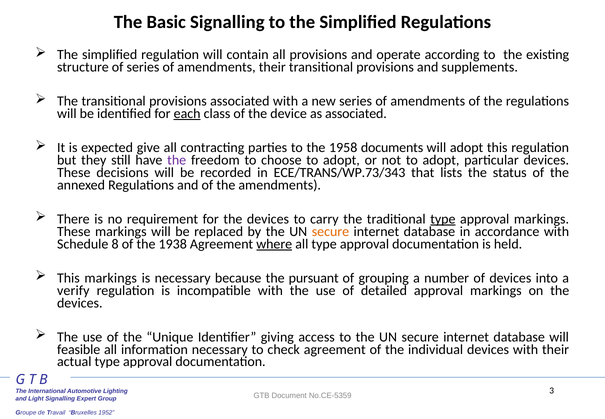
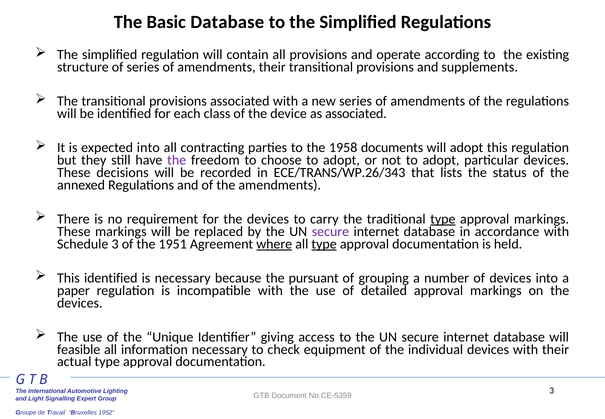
Basic Signalling: Signalling -> Database
each underline: present -> none
expected give: give -> into
ECE/TRANS/WP.73/343: ECE/TRANS/WP.73/343 -> ECE/TRANS/WP.26/343
secure at (330, 231) colour: orange -> purple
Schedule 8: 8 -> 3
1938: 1938 -> 1951
type at (324, 244) underline: none -> present
This markings: markings -> identified
verify: verify -> paper
check agreement: agreement -> equipment
